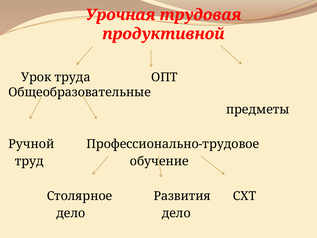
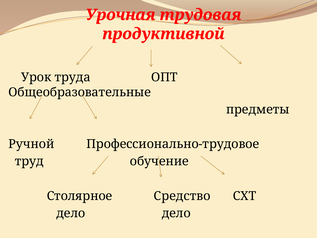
Развития: Развития -> Средство
